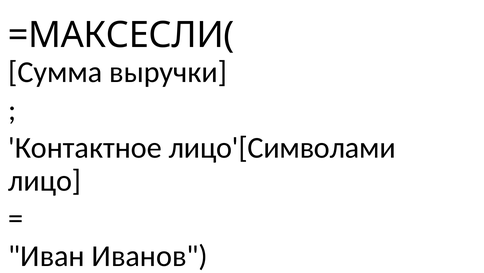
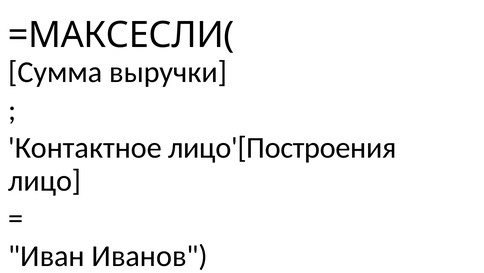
лицо'[Символами: лицо'[Символами -> лицо'[Построения
